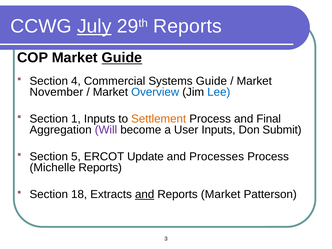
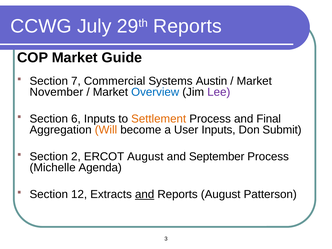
July underline: present -> none
Guide at (122, 58) underline: present -> none
4: 4 -> 7
Systems Guide: Guide -> Austin
Lee colour: blue -> purple
1: 1 -> 6
Will colour: purple -> orange
5: 5 -> 2
ERCOT Update: Update -> August
Processes: Processes -> September
Michelle Reports: Reports -> Agenda
18: 18 -> 12
Reports Market: Market -> August
